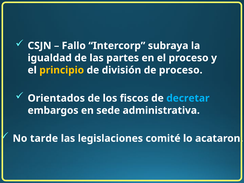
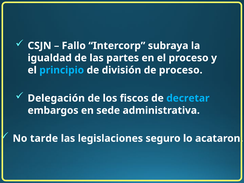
principio colour: yellow -> light blue
Orientados: Orientados -> Delegación
comité: comité -> seguro
